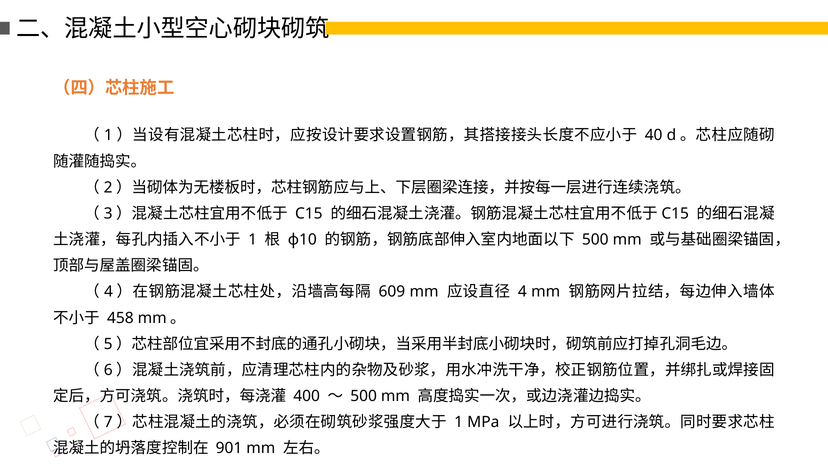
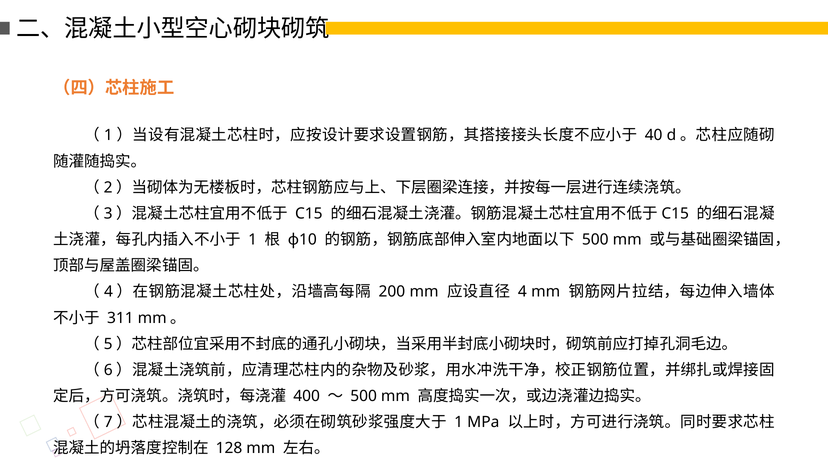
609: 609 -> 200
458: 458 -> 311
901: 901 -> 128
